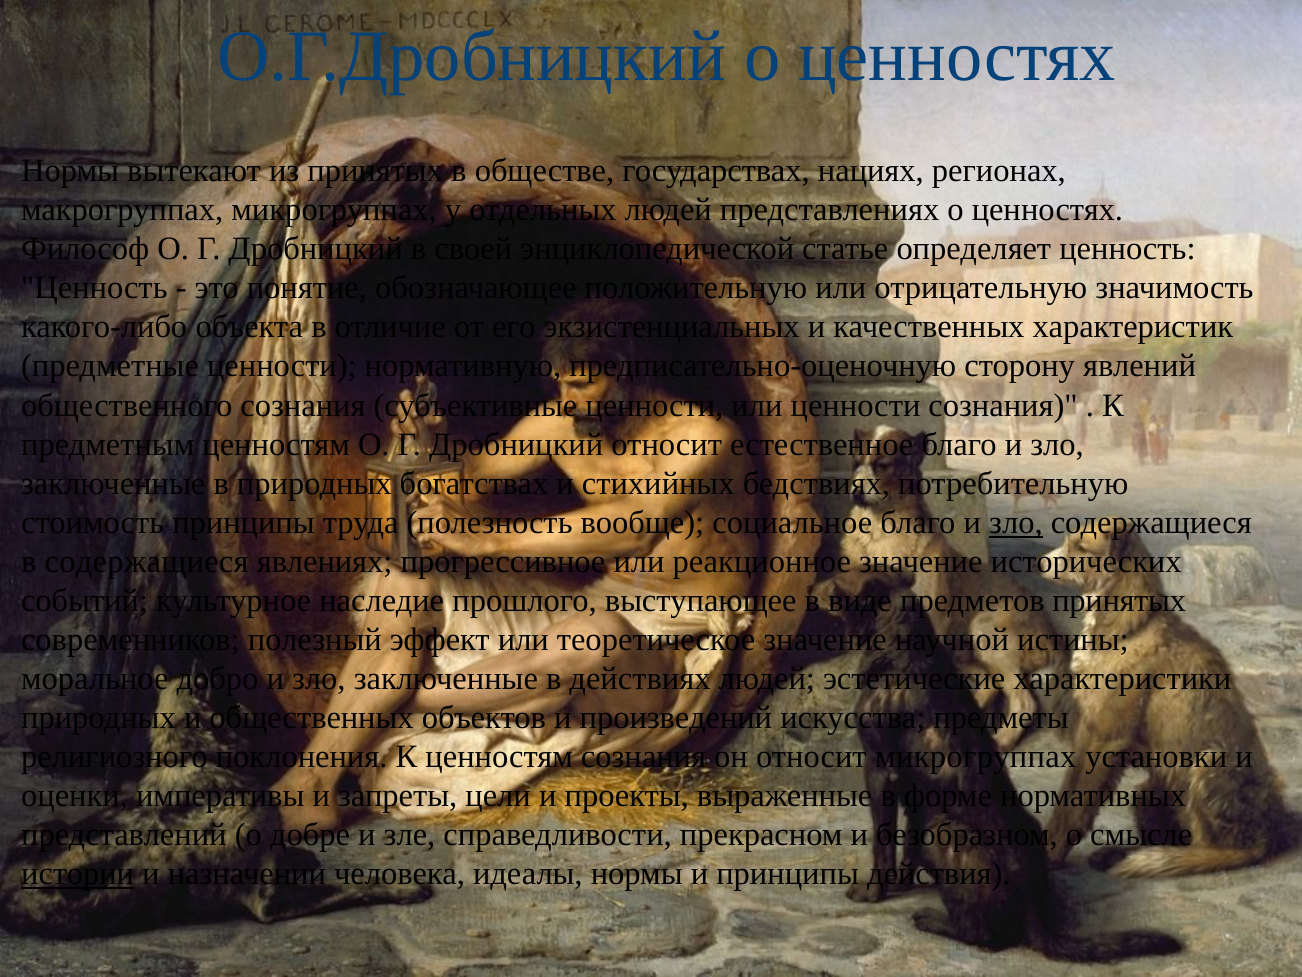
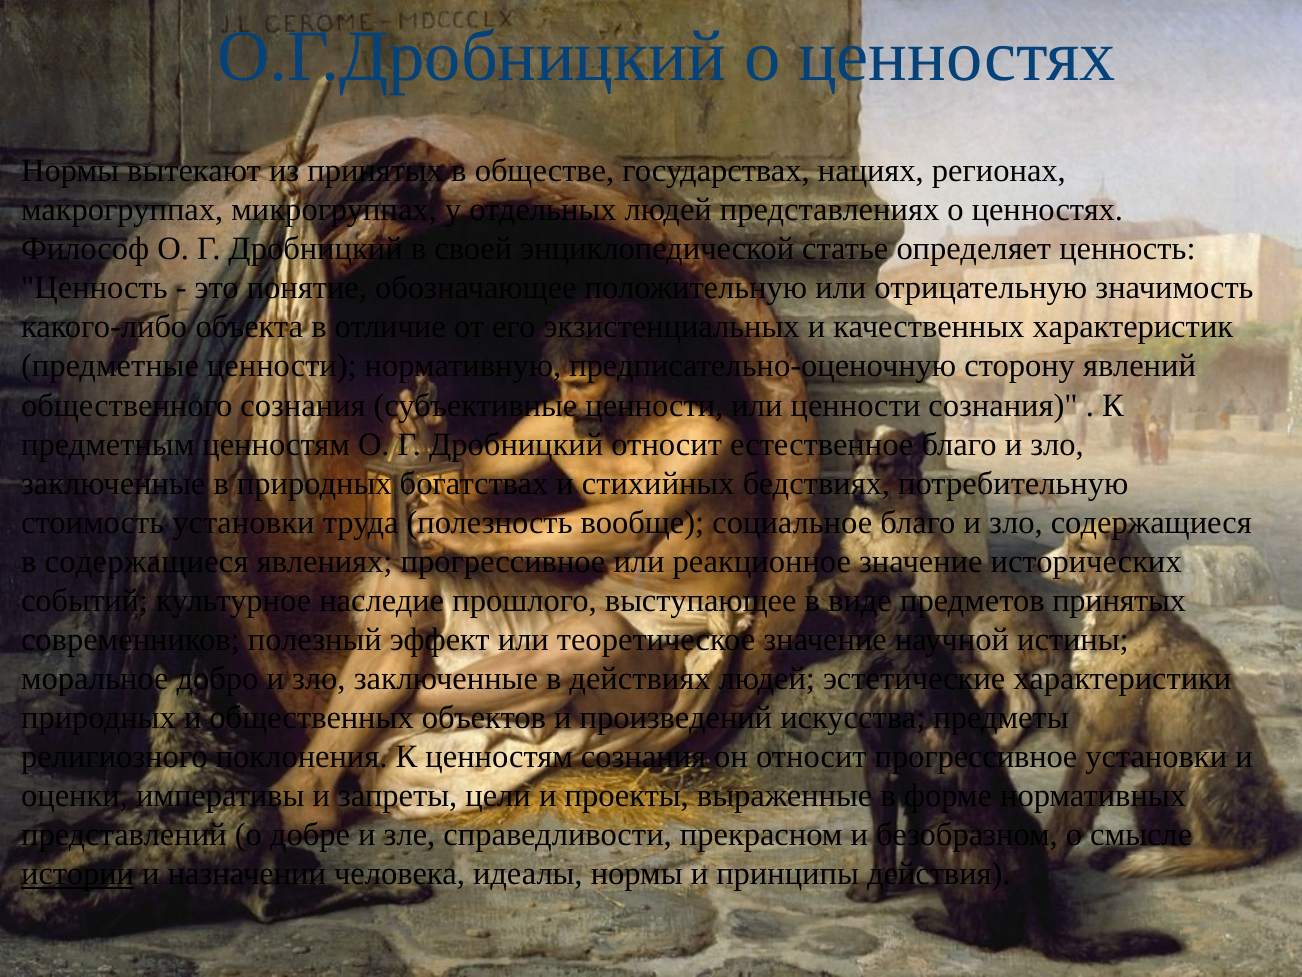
стоимость принципы: принципы -> установки
зло at (1016, 522) underline: present -> none
относит микрогруппах: микрогруппах -> прогрессивное
